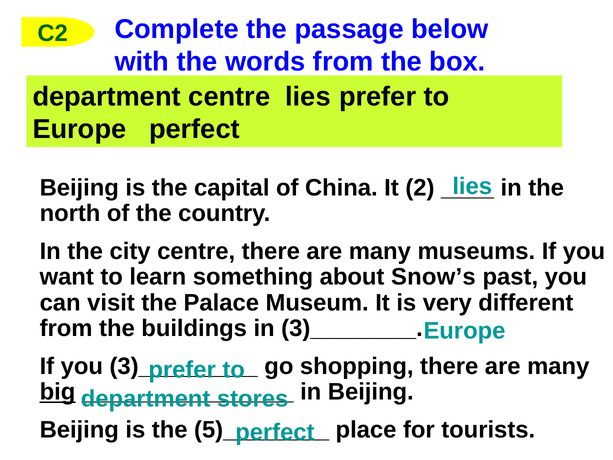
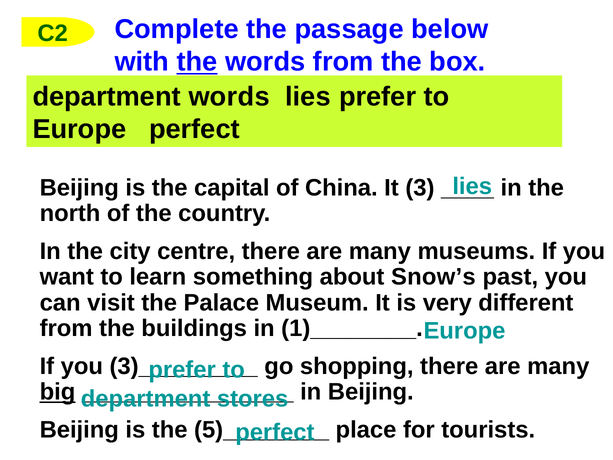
the at (197, 62) underline: none -> present
department centre: centre -> words
2: 2 -> 3
3)________: 3)________ -> 1)________
